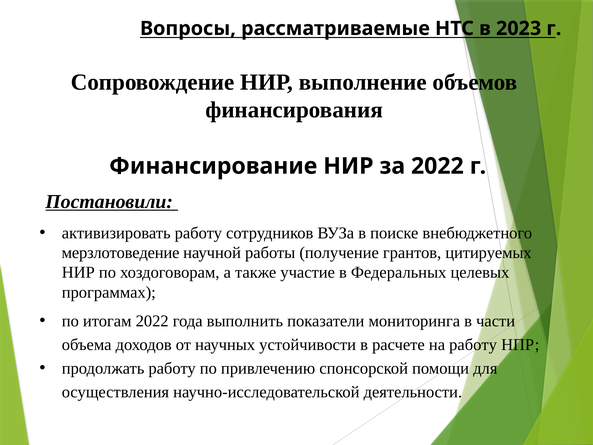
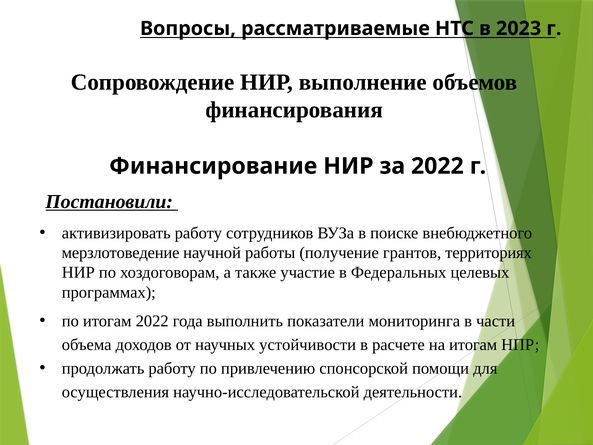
цитируемых: цитируемых -> территориях
на работу: работу -> итогам
